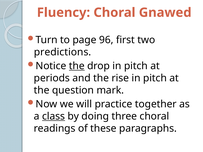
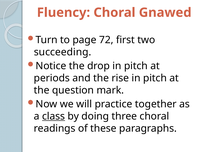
96: 96 -> 72
predictions: predictions -> succeeding
the at (77, 66) underline: present -> none
